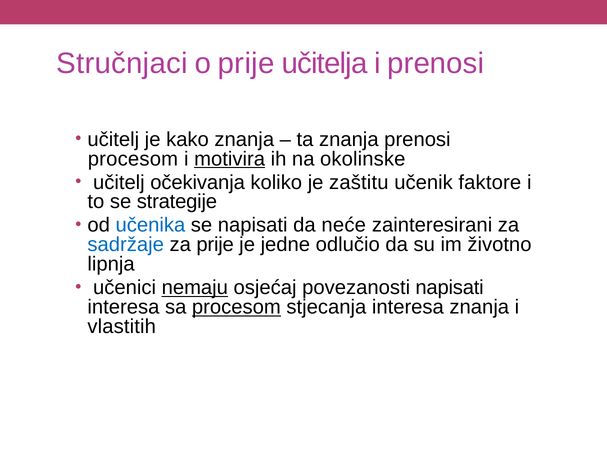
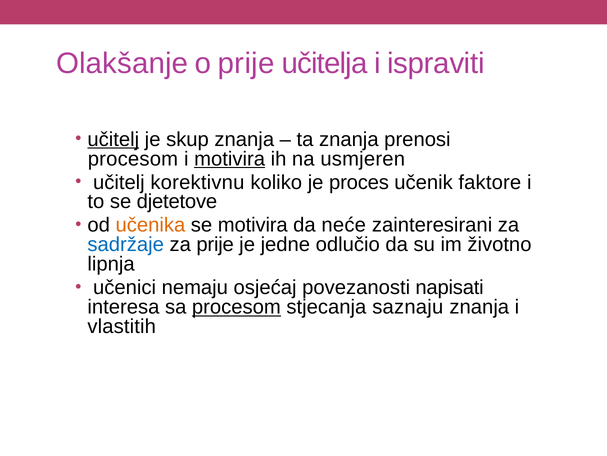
Stručnjaci: Stručnjaci -> Olakšanje
i prenosi: prenosi -> ispraviti
učitelj at (113, 139) underline: none -> present
kako: kako -> skup
okolinske: okolinske -> usmjeren
očekivanja: očekivanja -> korektivnu
zaštitu: zaštitu -> proces
strategije: strategije -> djetetove
učenika colour: blue -> orange
se napisati: napisati -> motivira
nemaju underline: present -> none
stjecanja interesa: interesa -> saznaju
